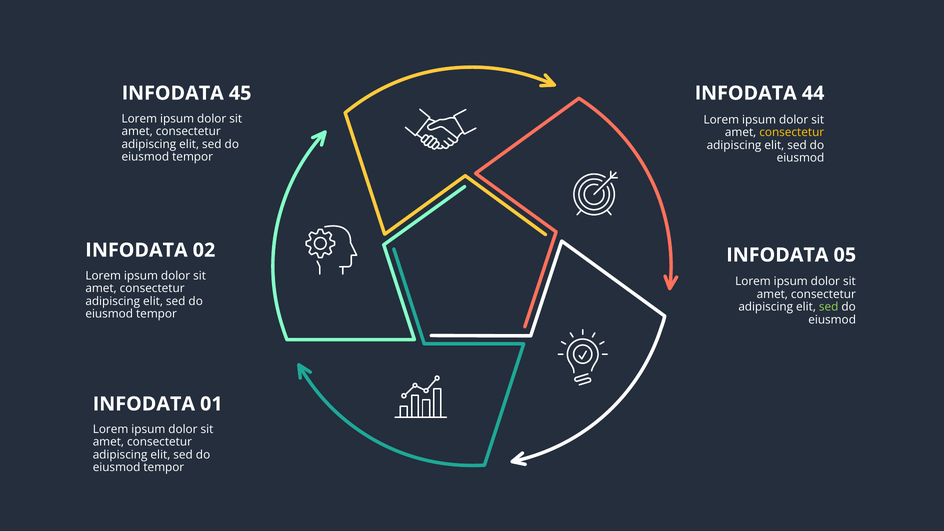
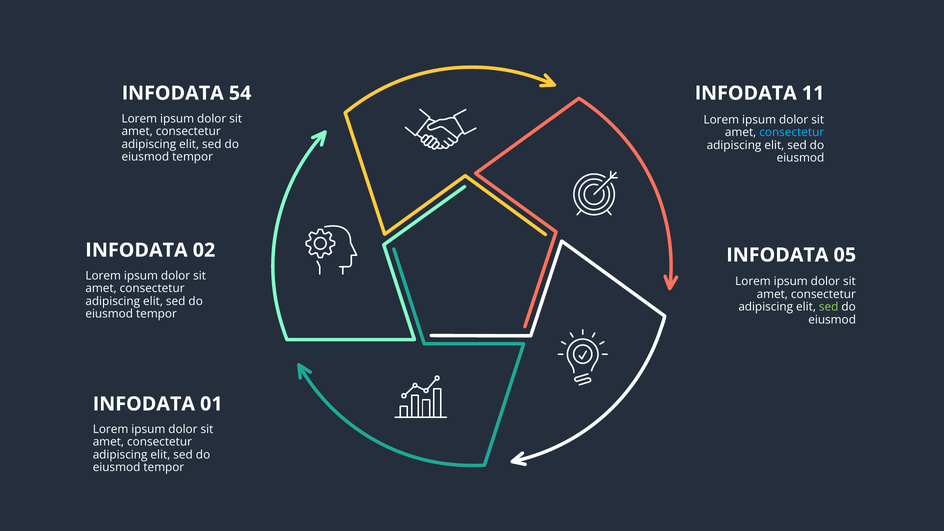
45: 45 -> 54
44: 44 -> 11
consectetur at (792, 132) colour: yellow -> light blue
